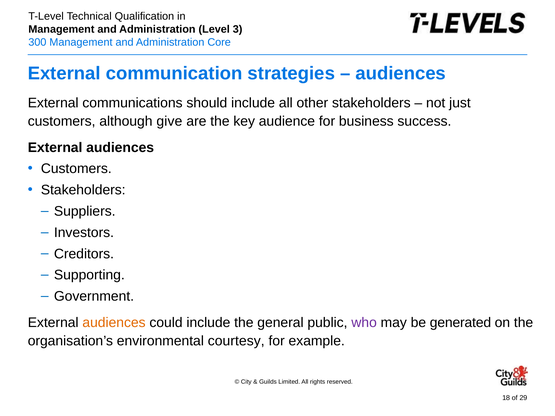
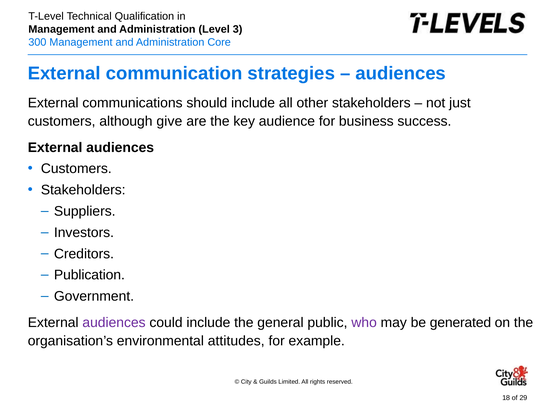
Supporting: Supporting -> Publication
audiences at (114, 323) colour: orange -> purple
courtesy: courtesy -> attitudes
